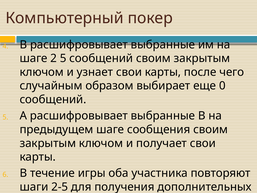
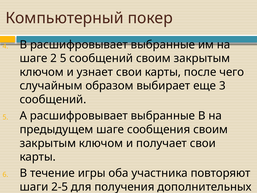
0: 0 -> 3
